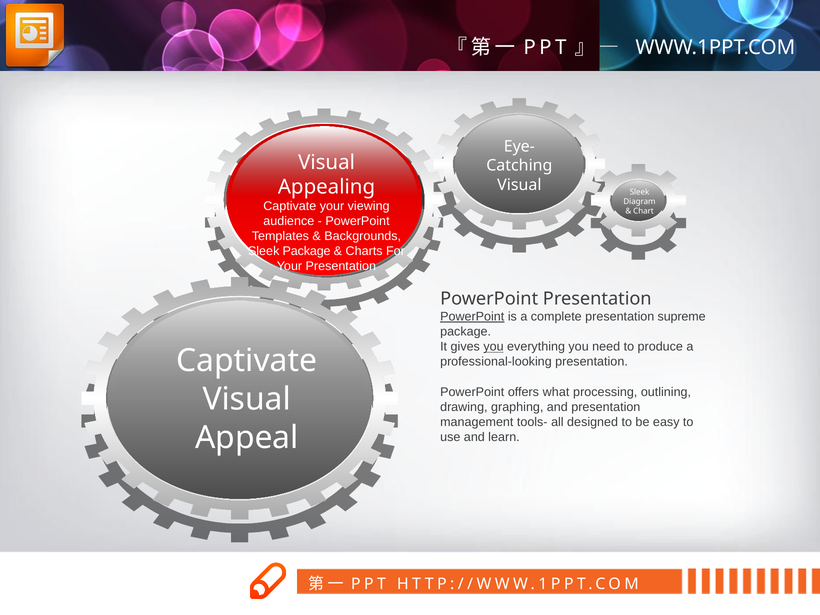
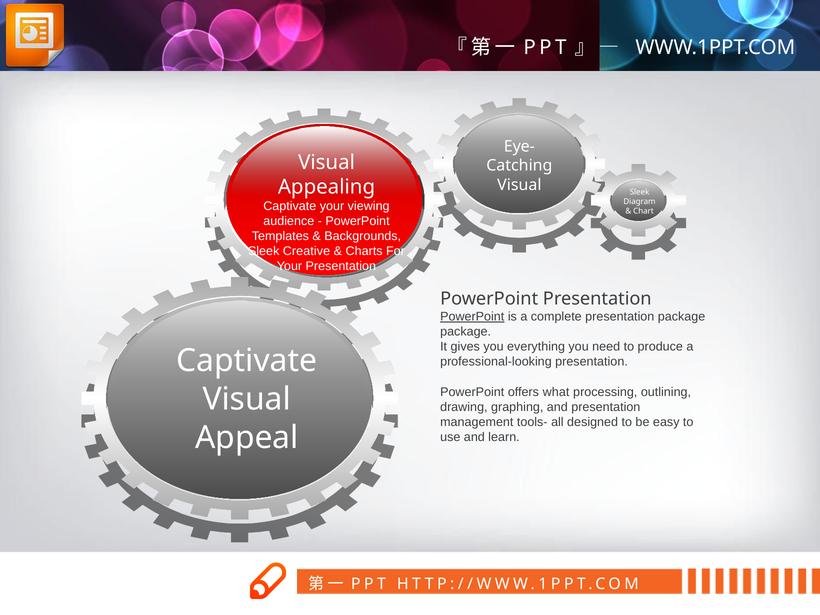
Sleek Package: Package -> Creative
presentation supreme: supreme -> package
you at (494, 347) underline: present -> none
